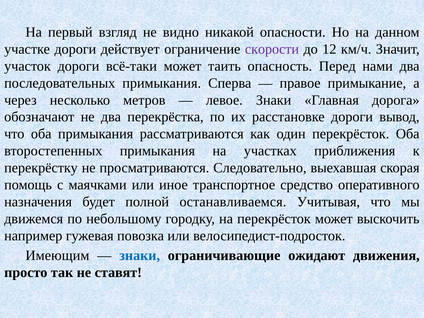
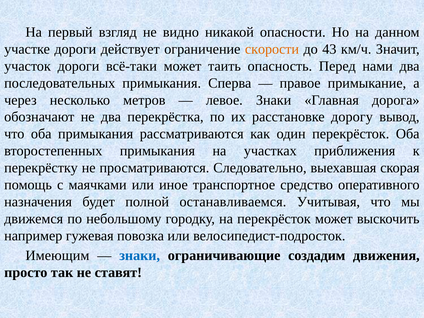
скорости colour: purple -> orange
12: 12 -> 43
расстановке дороги: дороги -> дорогу
ожидают: ожидают -> создадим
